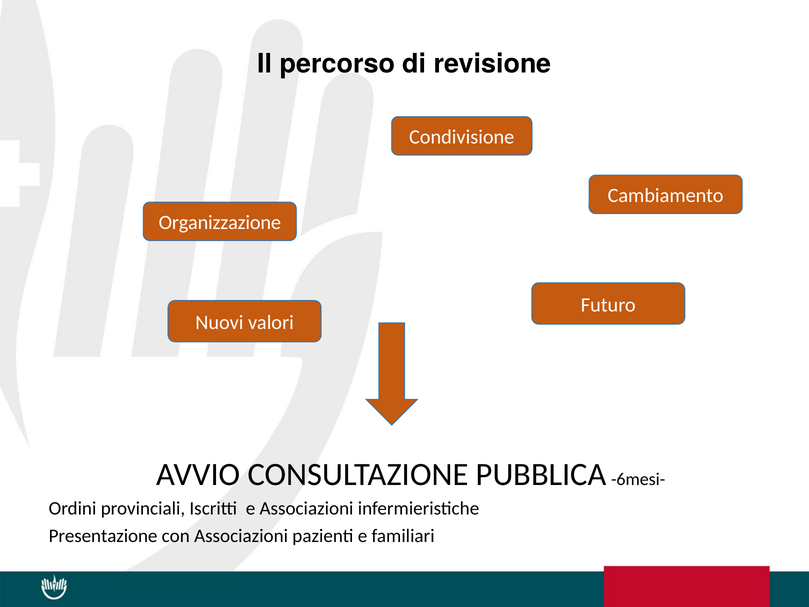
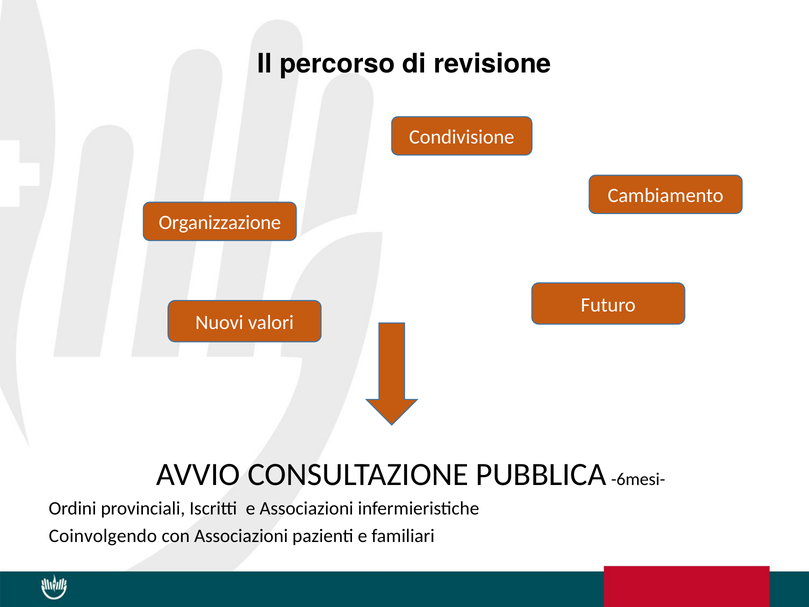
Presentazione: Presentazione -> Coinvolgendo
